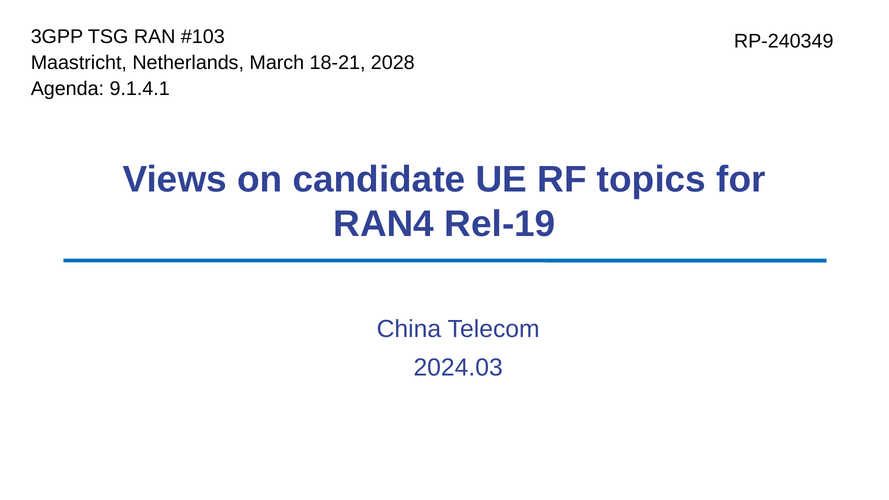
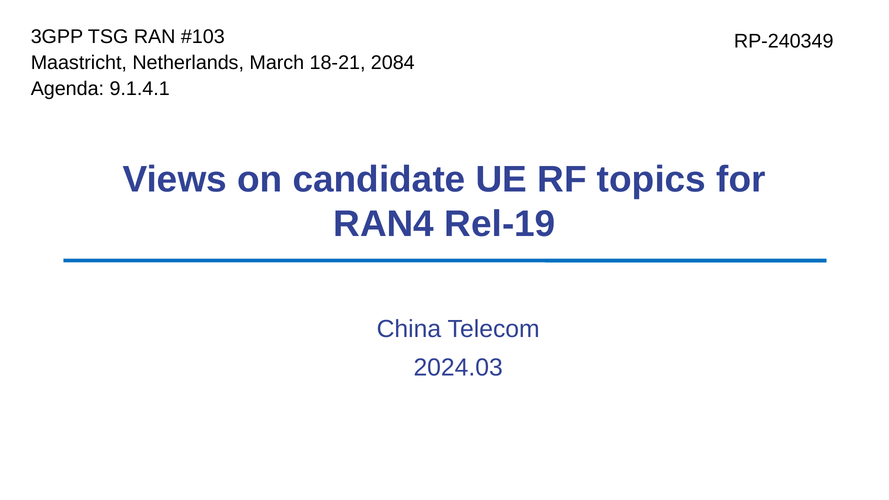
2028: 2028 -> 2084
